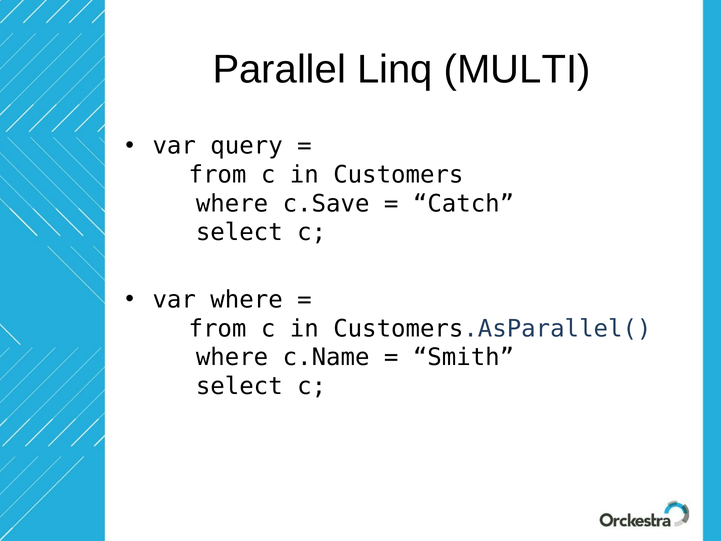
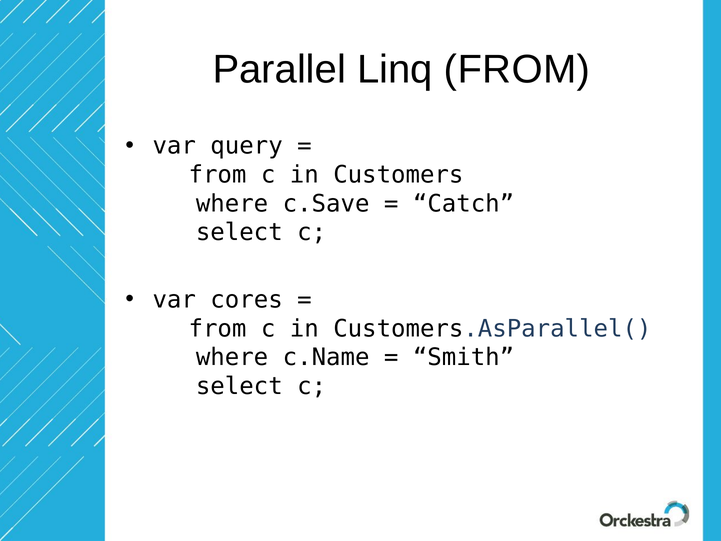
Linq MULTI: MULTI -> FROM
var where: where -> cores
